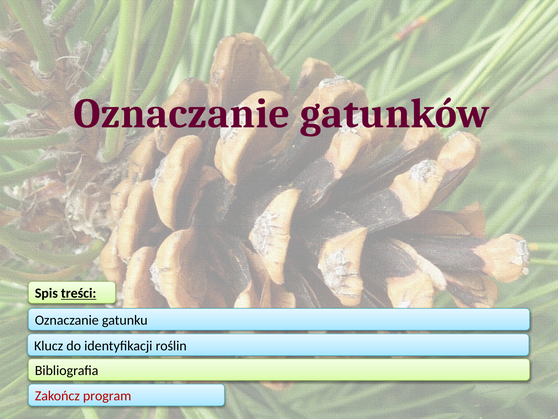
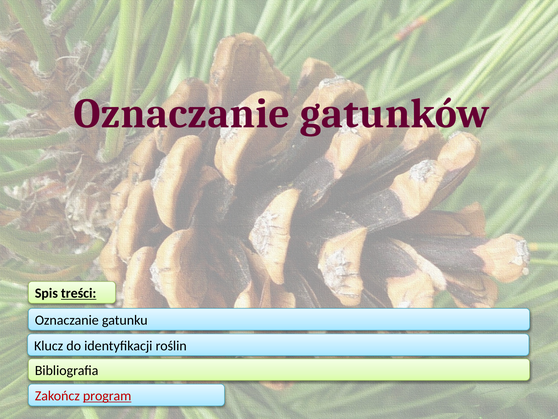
program underline: none -> present
